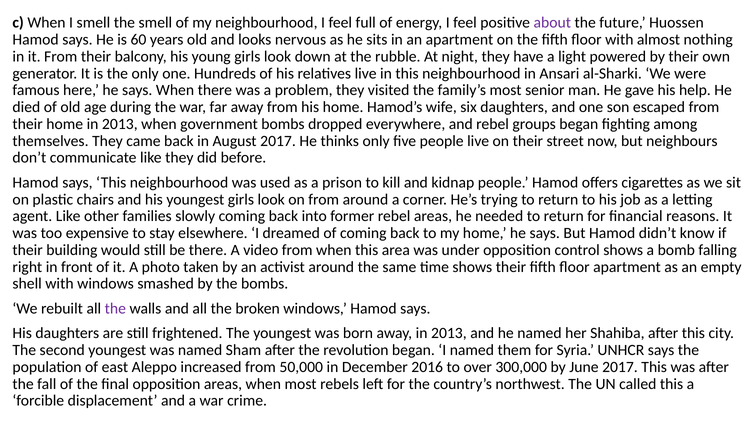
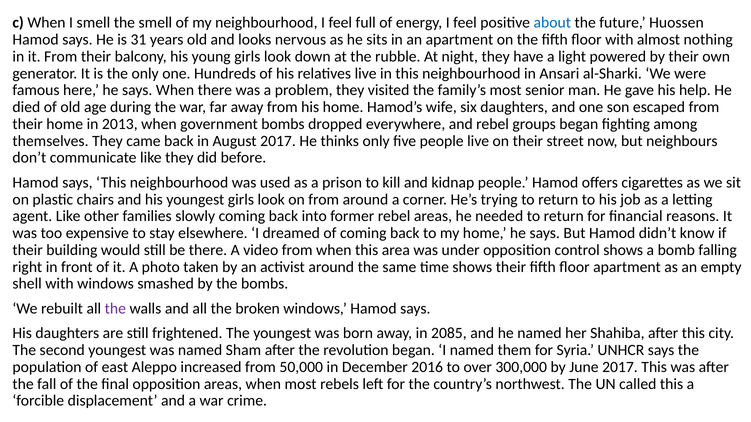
about colour: purple -> blue
60: 60 -> 31
away in 2013: 2013 -> 2085
